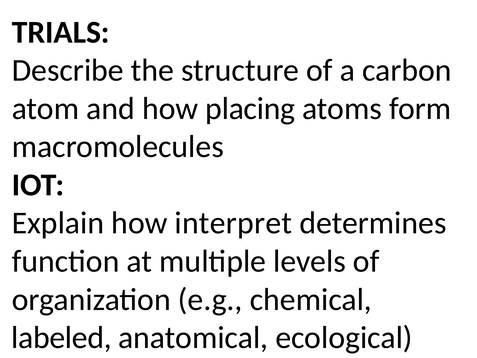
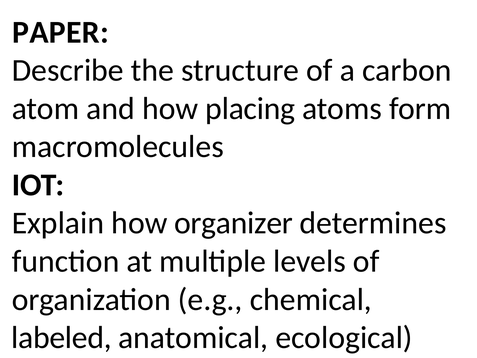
TRIALS: TRIALS -> PAPER
interpret: interpret -> organizer
